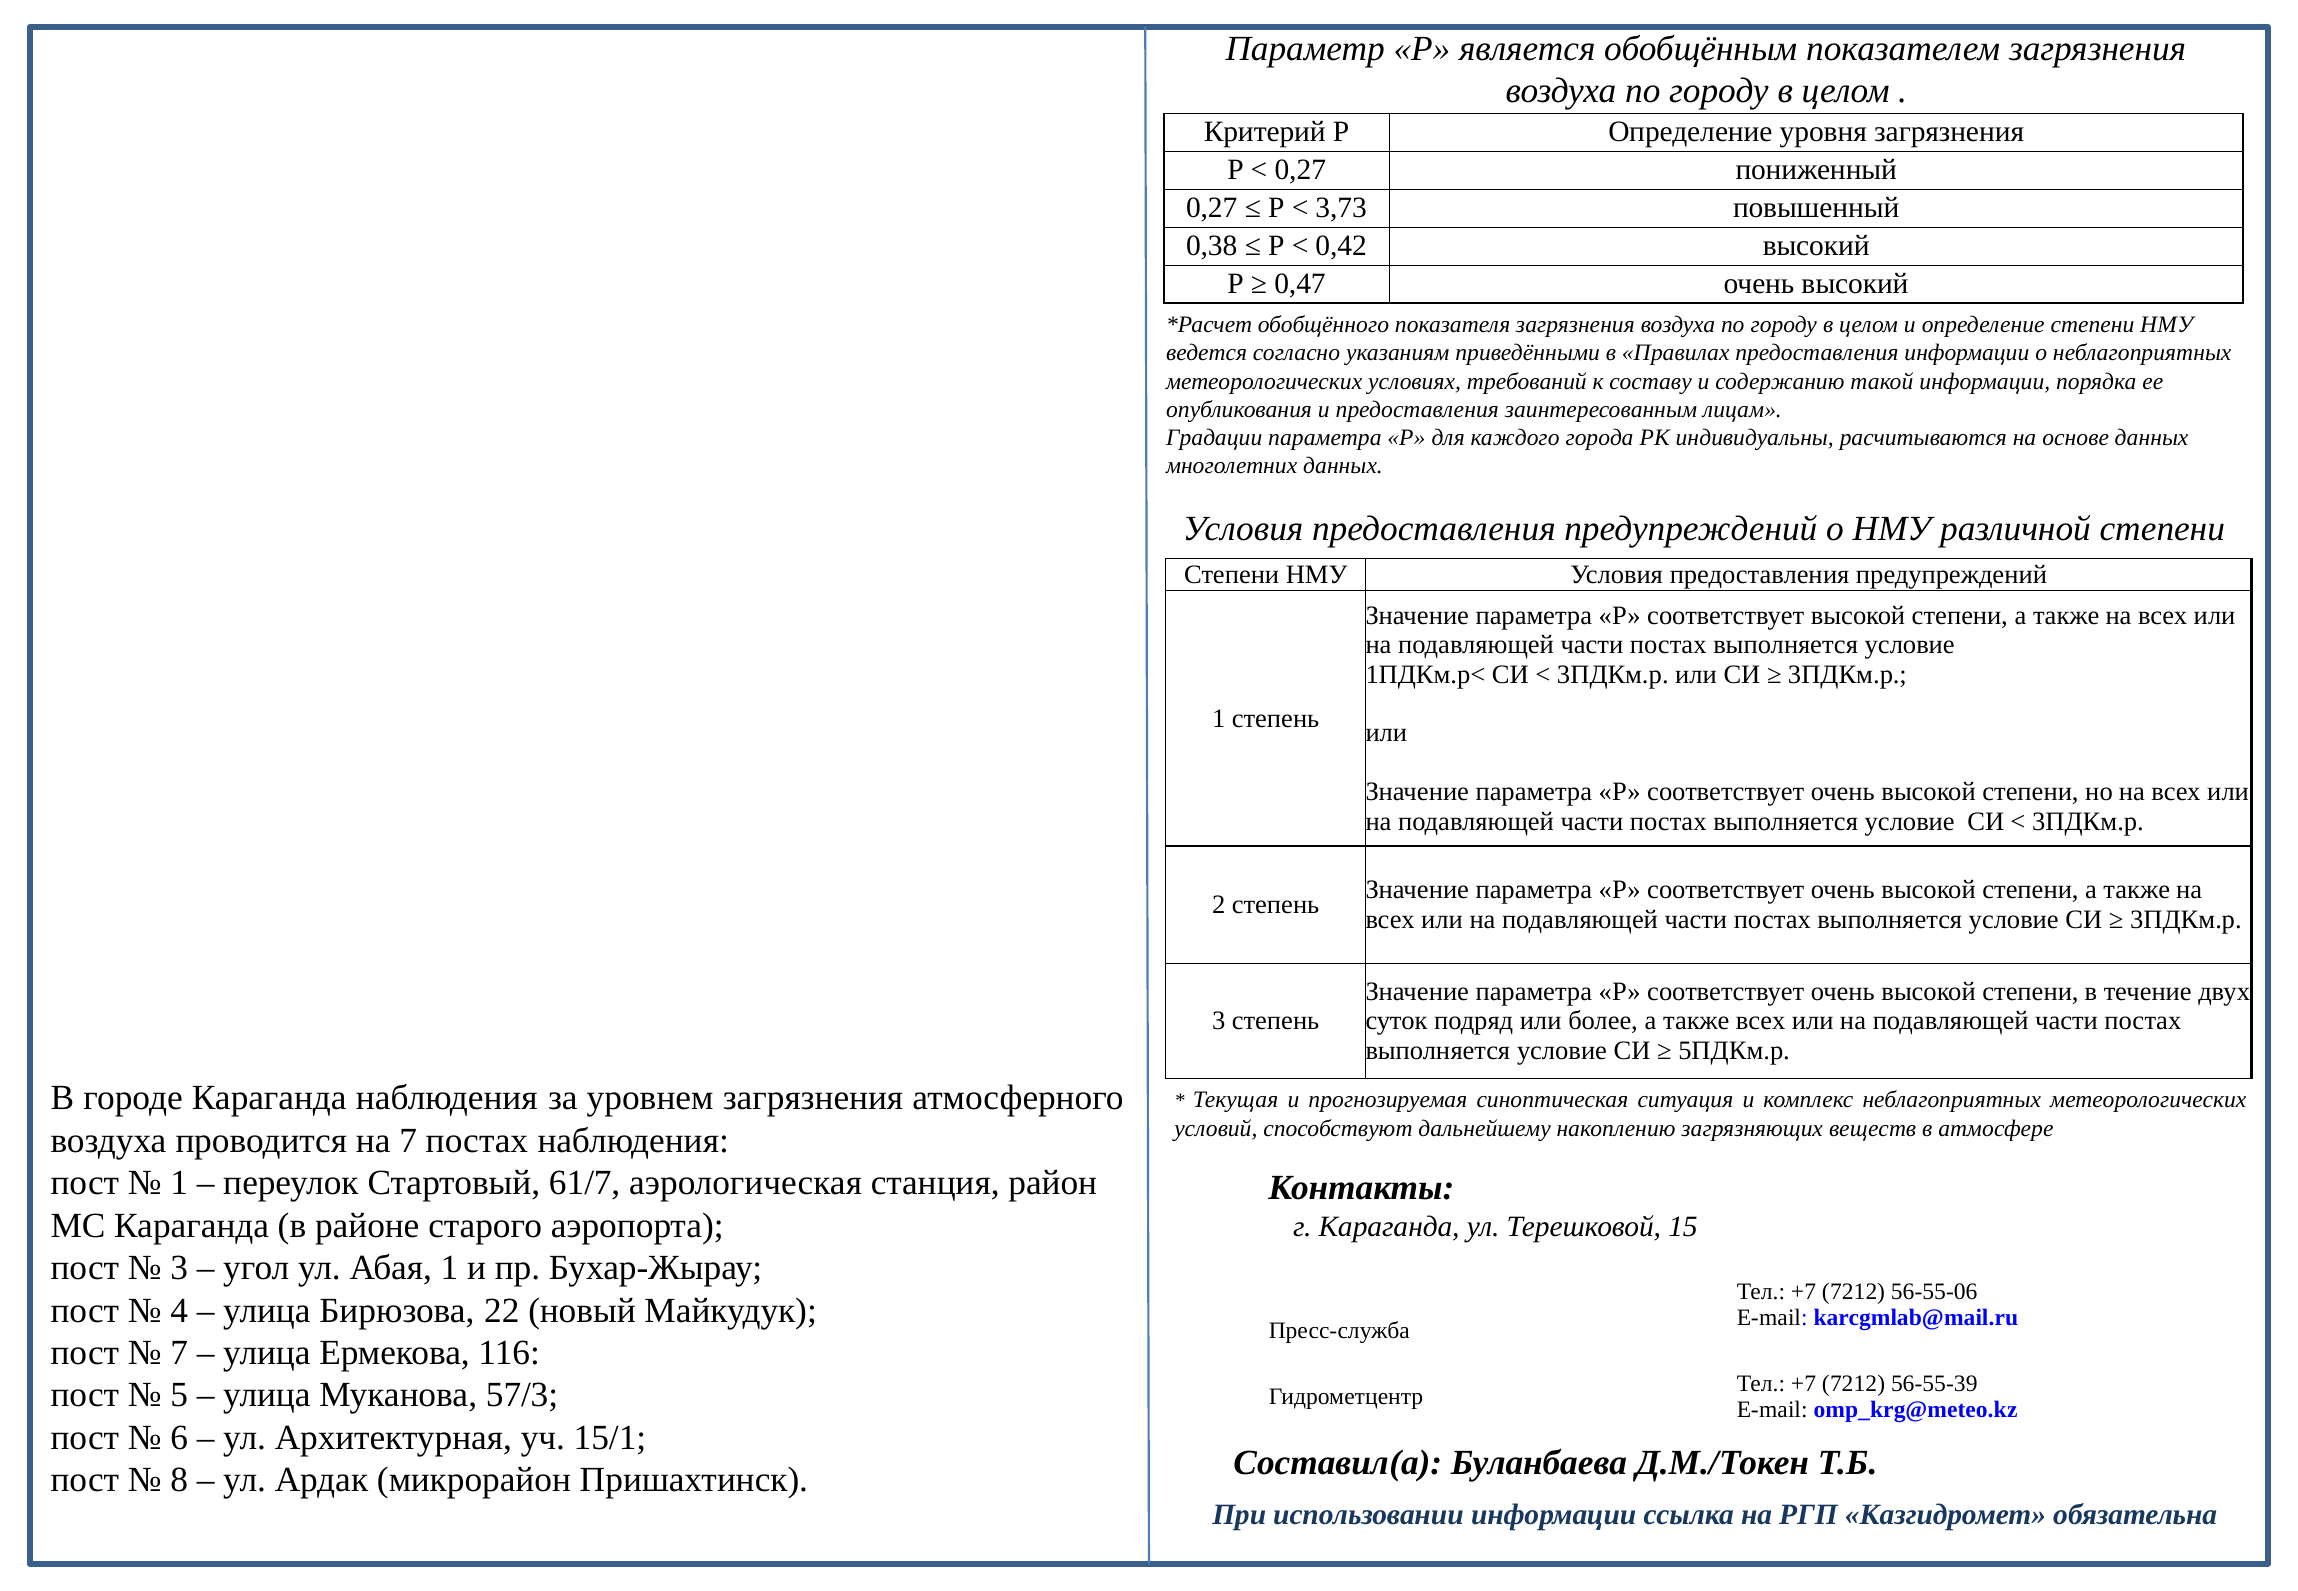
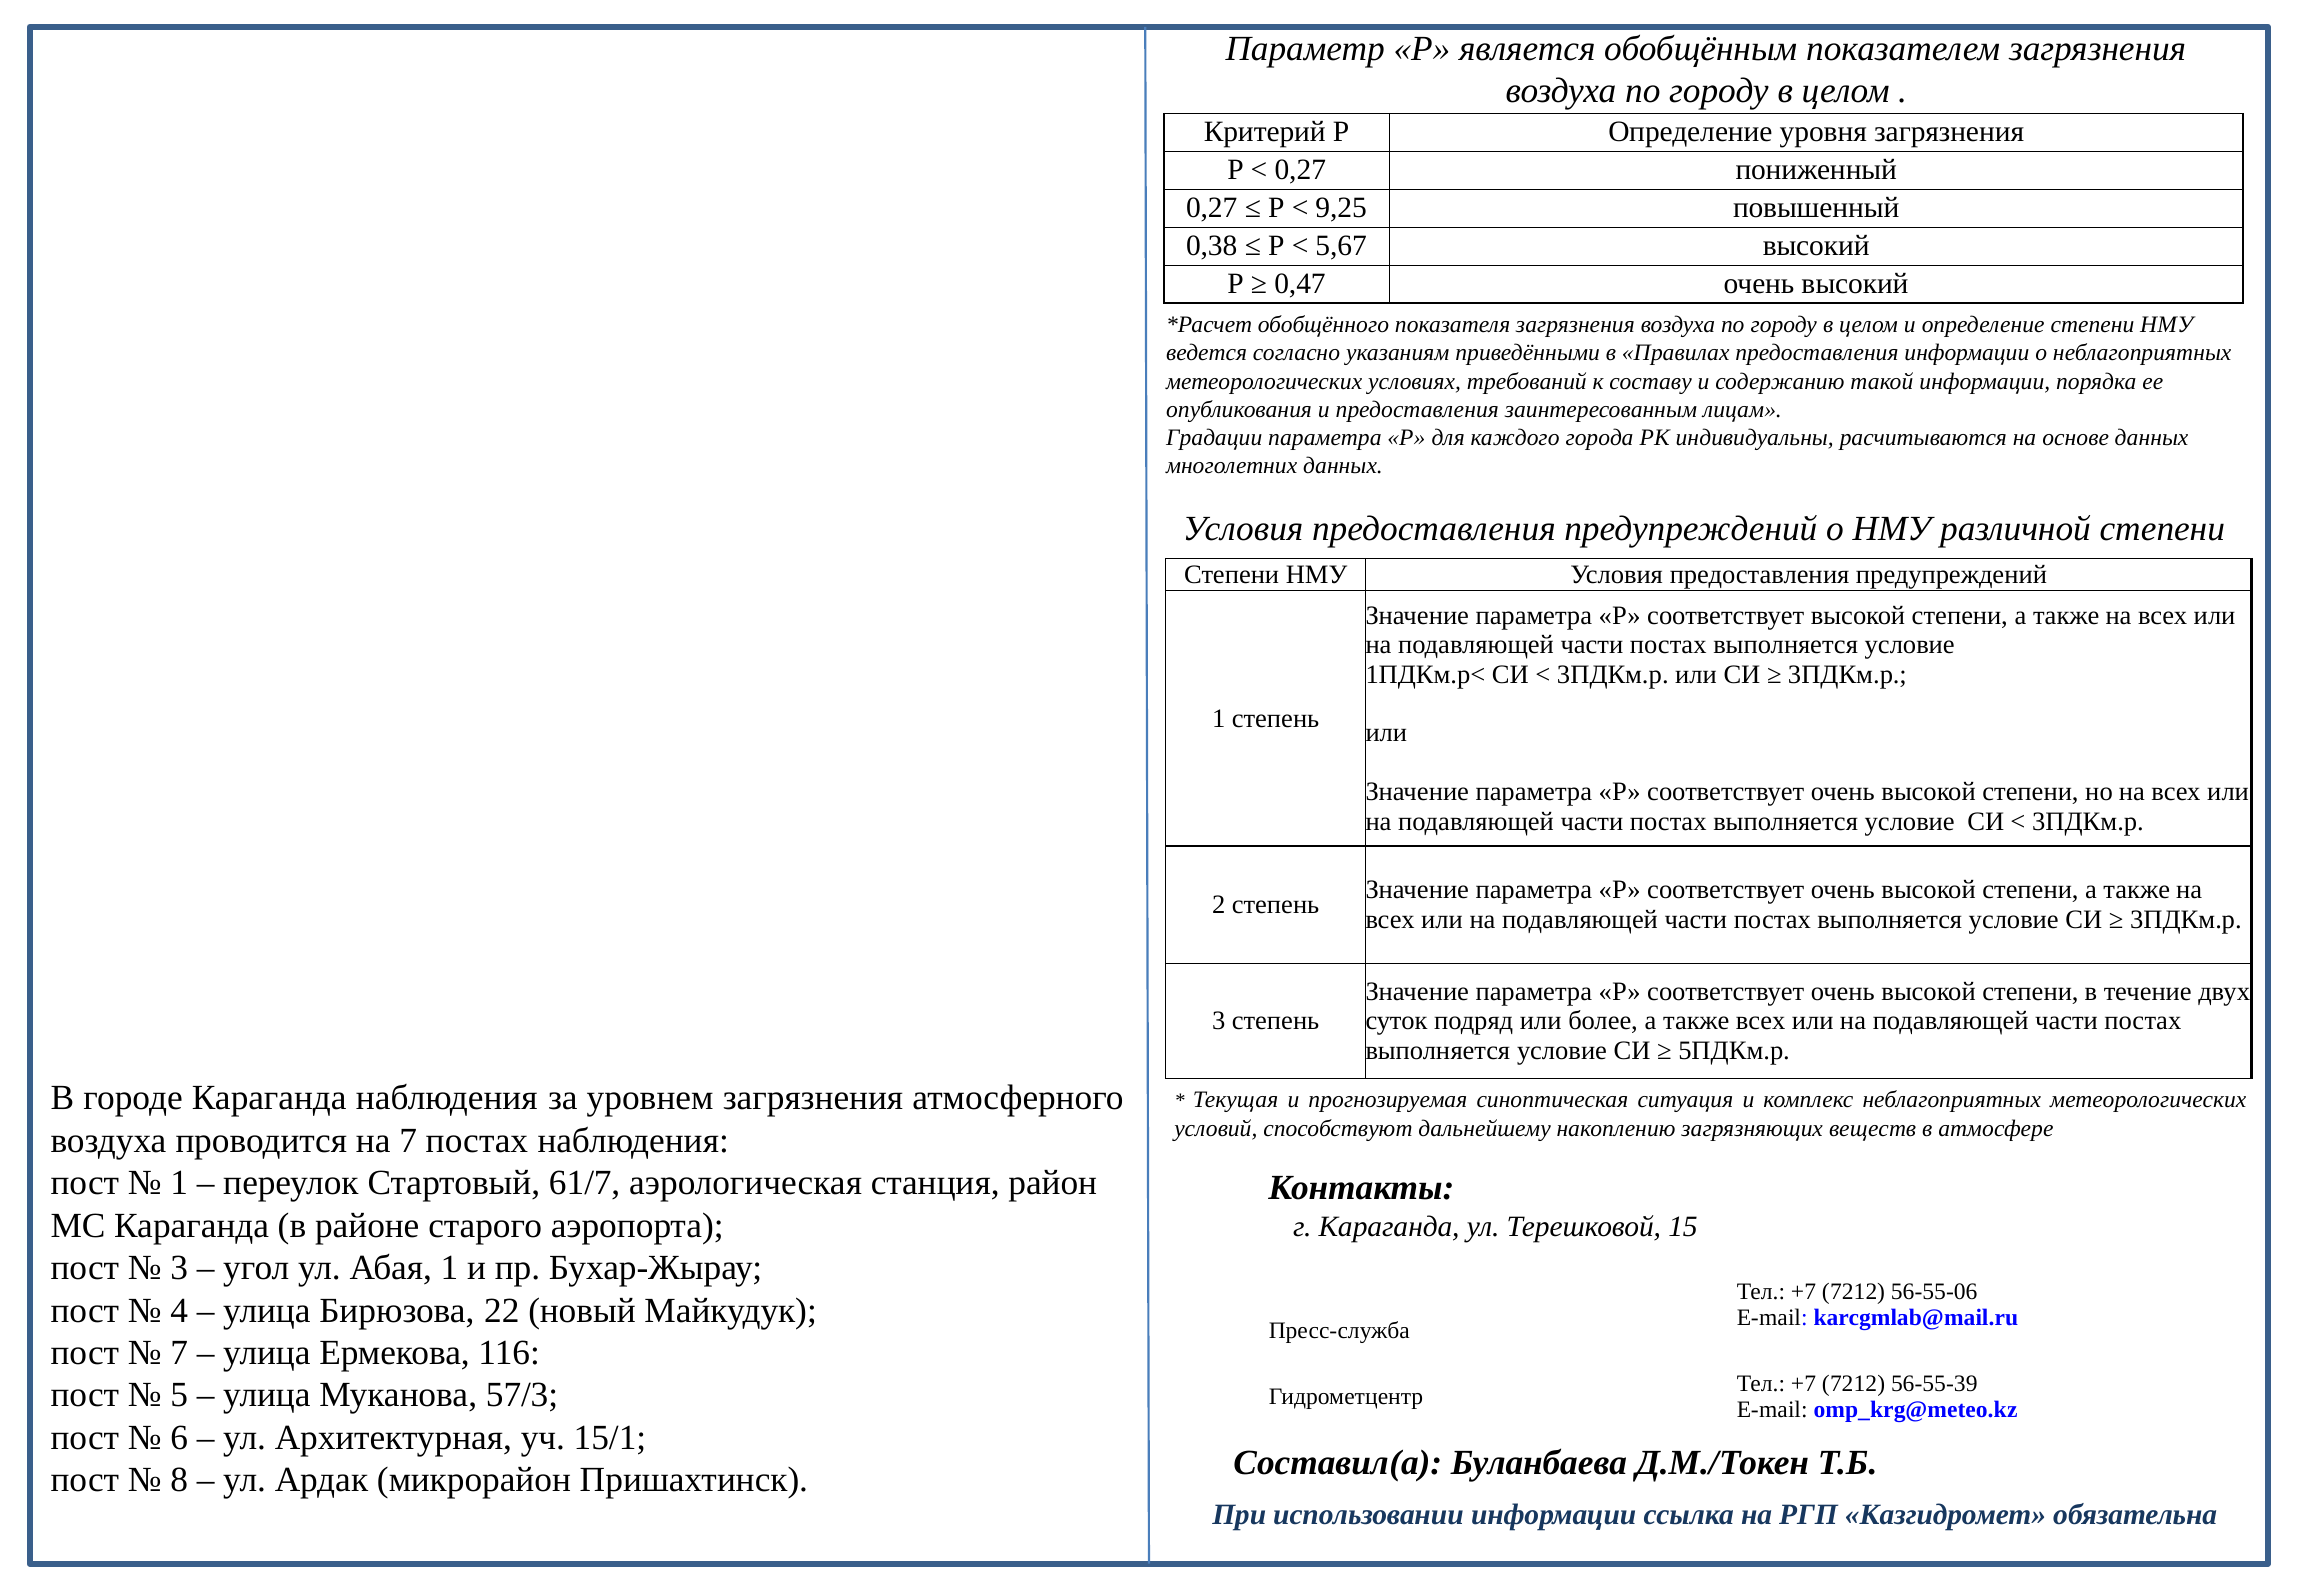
3,73: 3,73 -> 9,25
0,42: 0,42 -> 5,67
